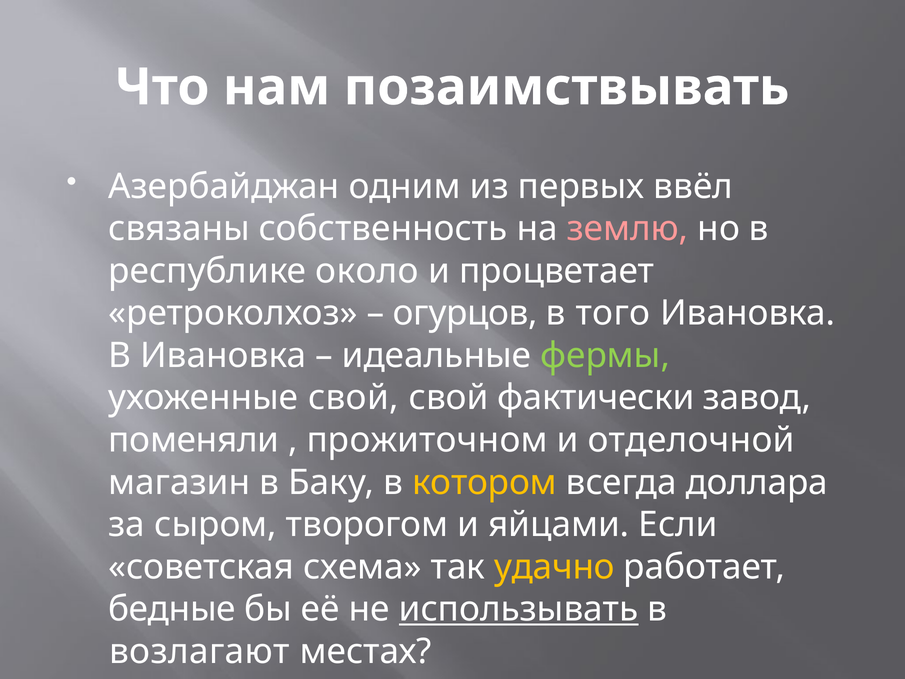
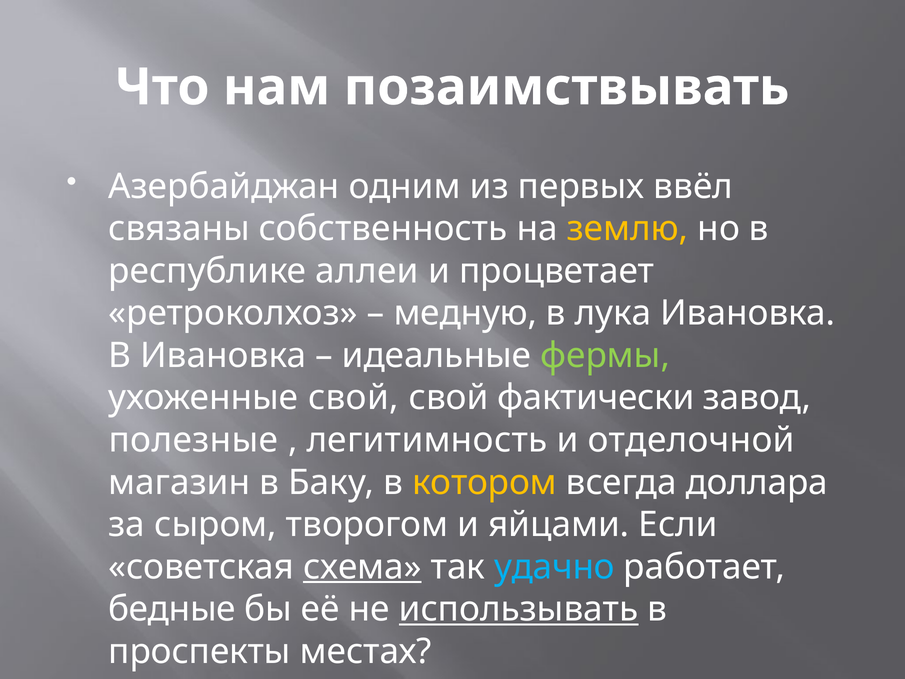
землю colour: pink -> yellow
около: около -> аллеи
огурцов: огурцов -> медную
того: того -> лука
поменяли: поменяли -> полезные
прожиточном: прожиточном -> легитимность
схема underline: none -> present
удачно colour: yellow -> light blue
возлагают: возлагают -> проспекты
